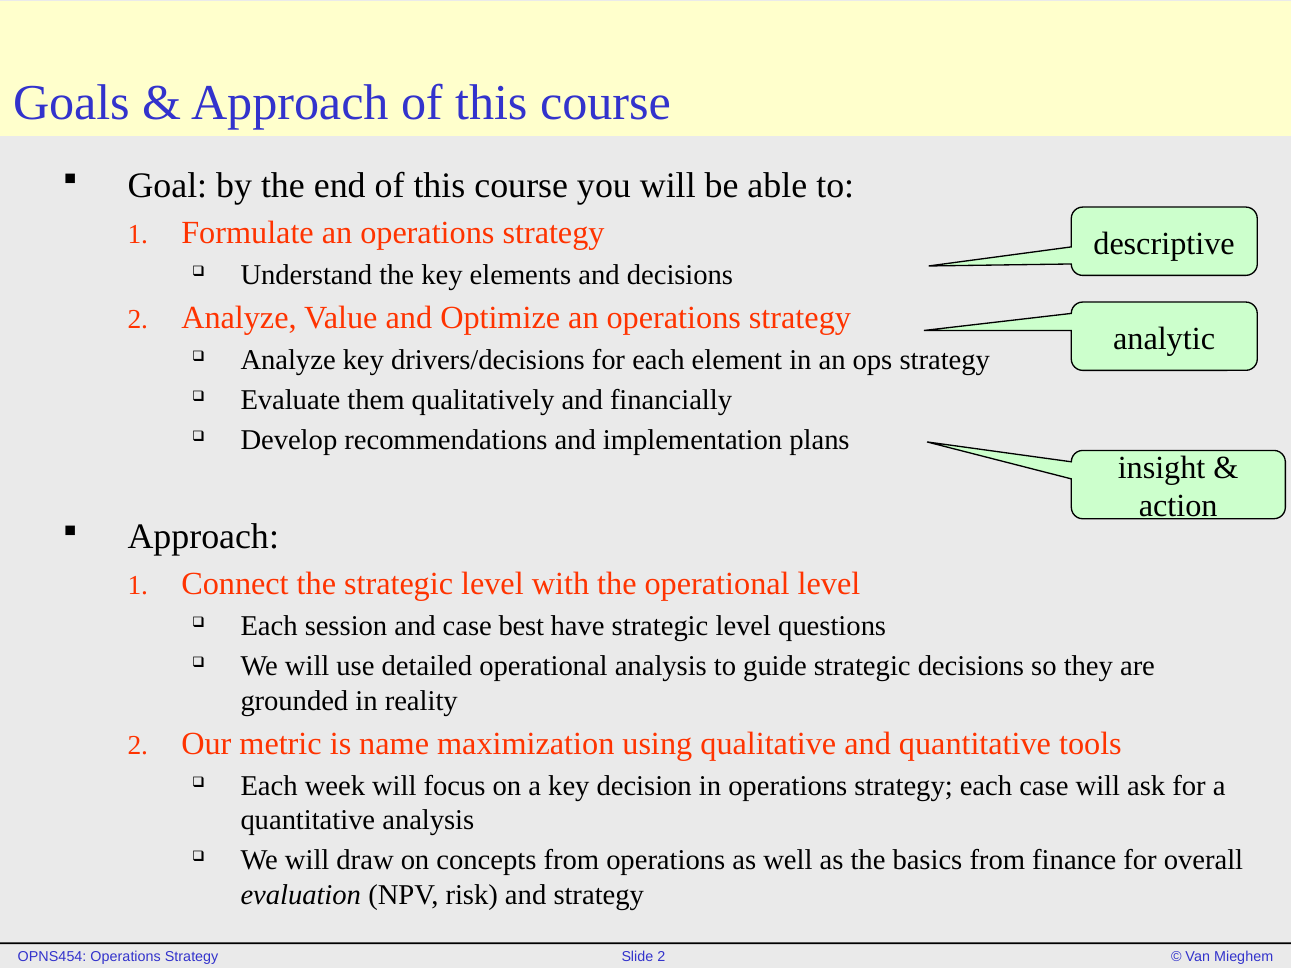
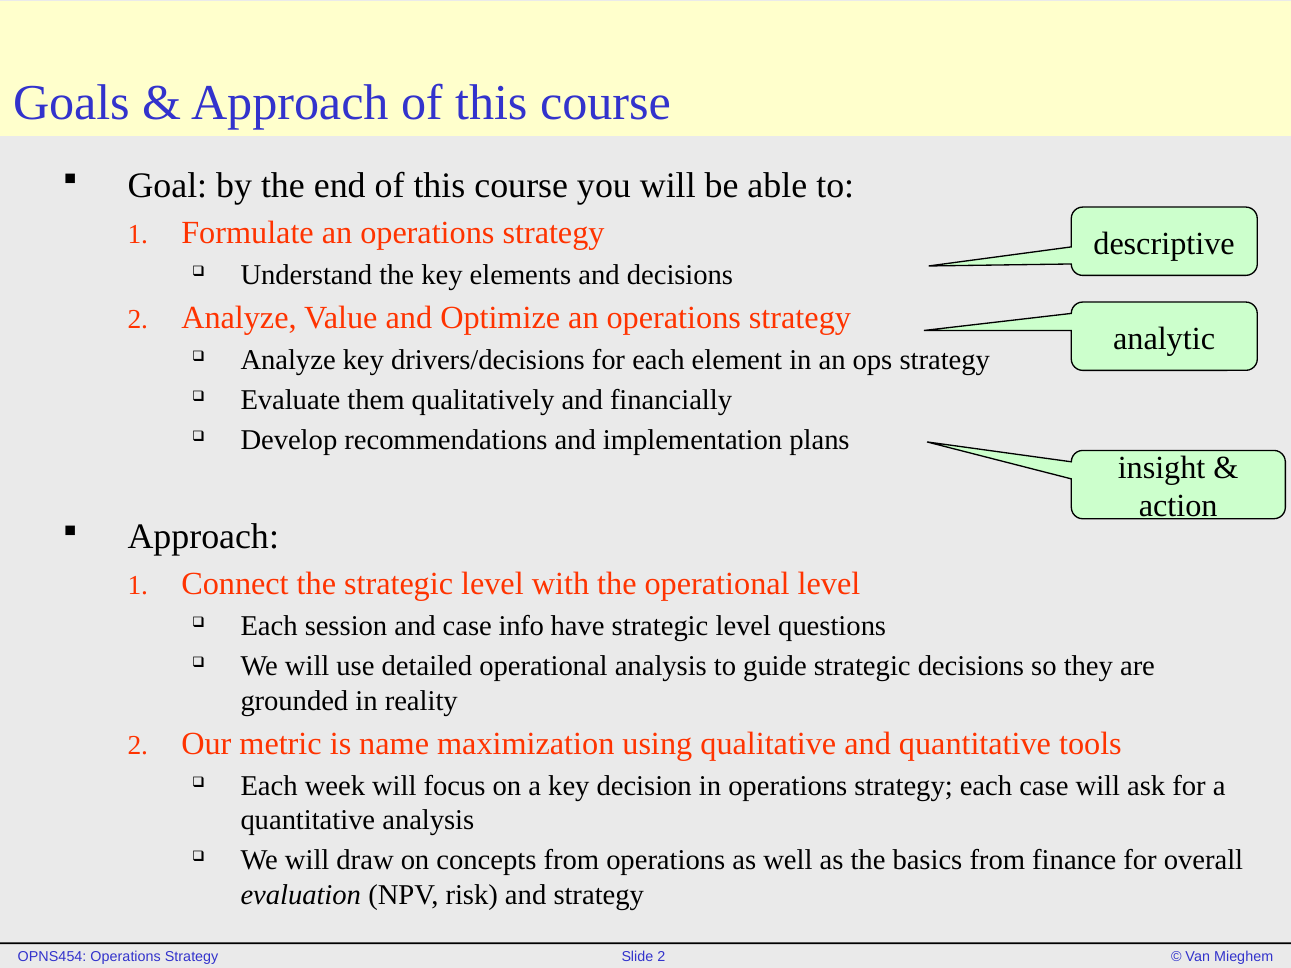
best: best -> info
